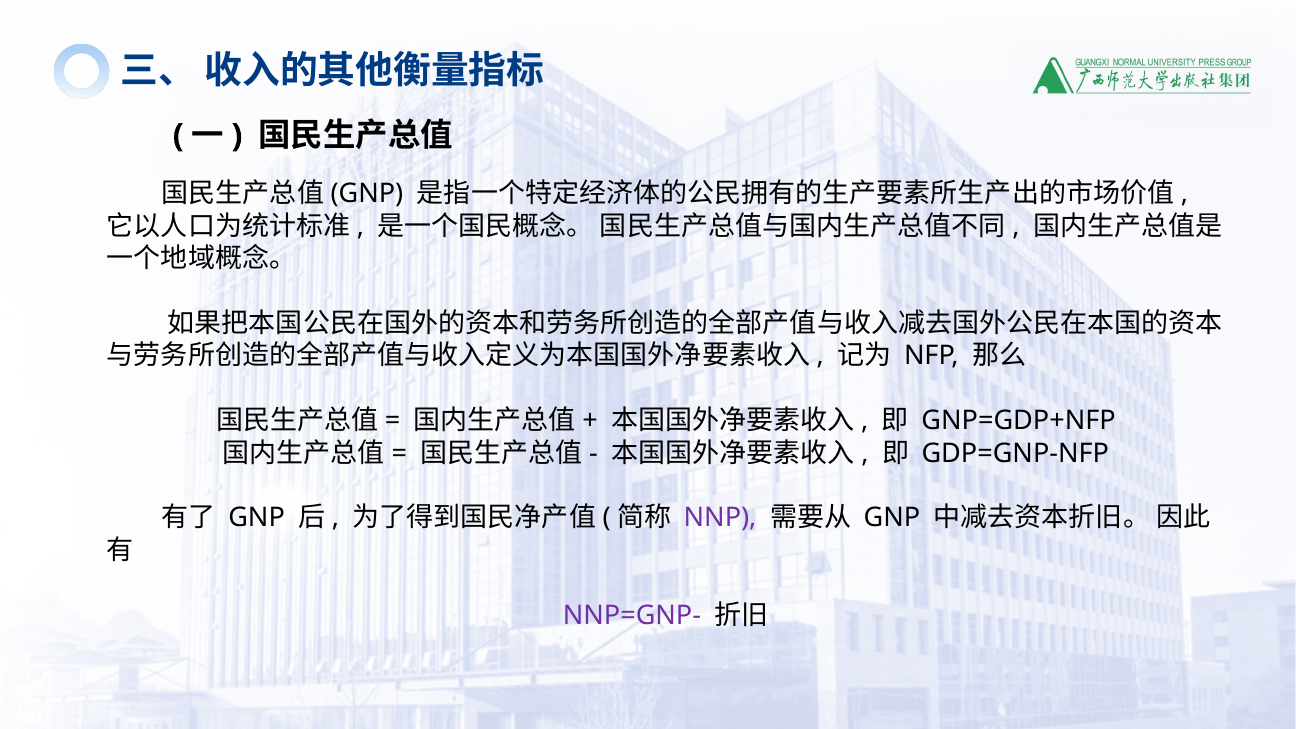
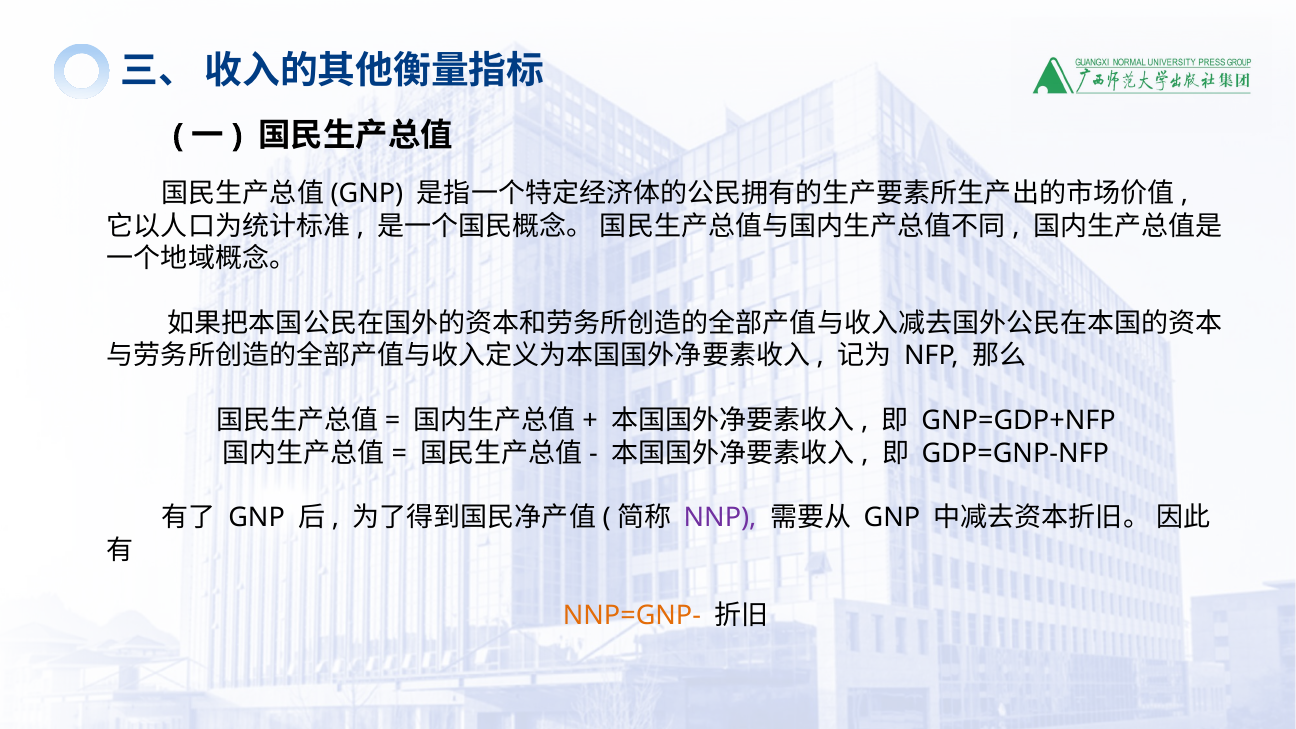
NNP=GNP- colour: purple -> orange
